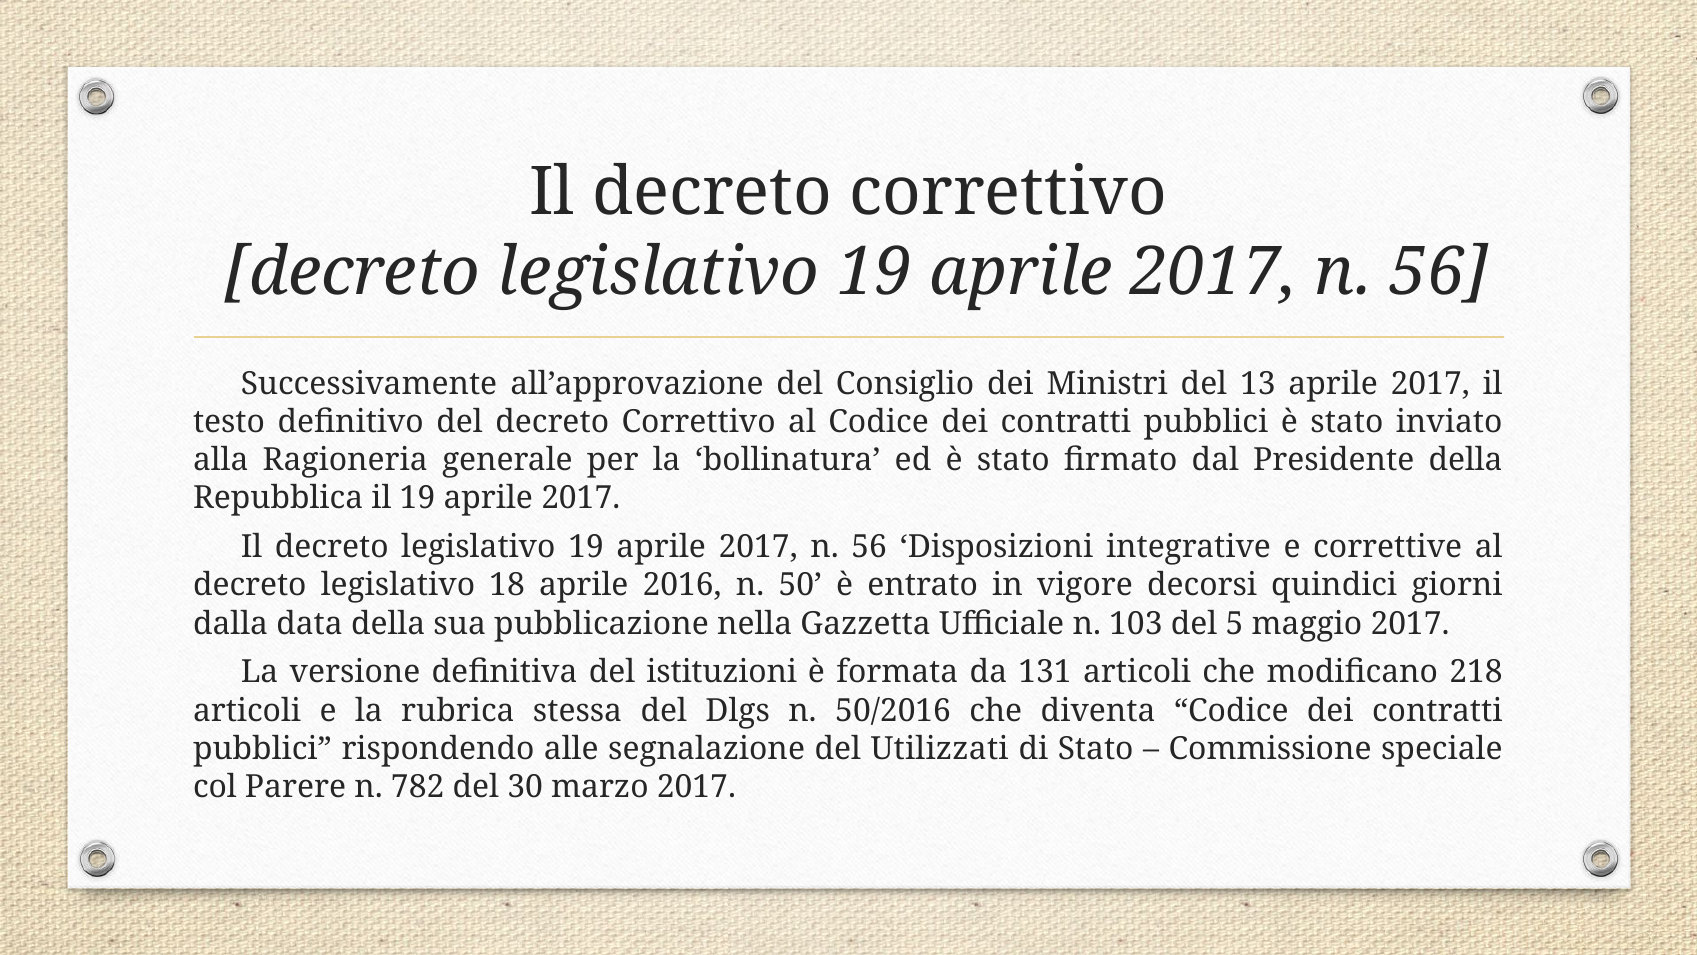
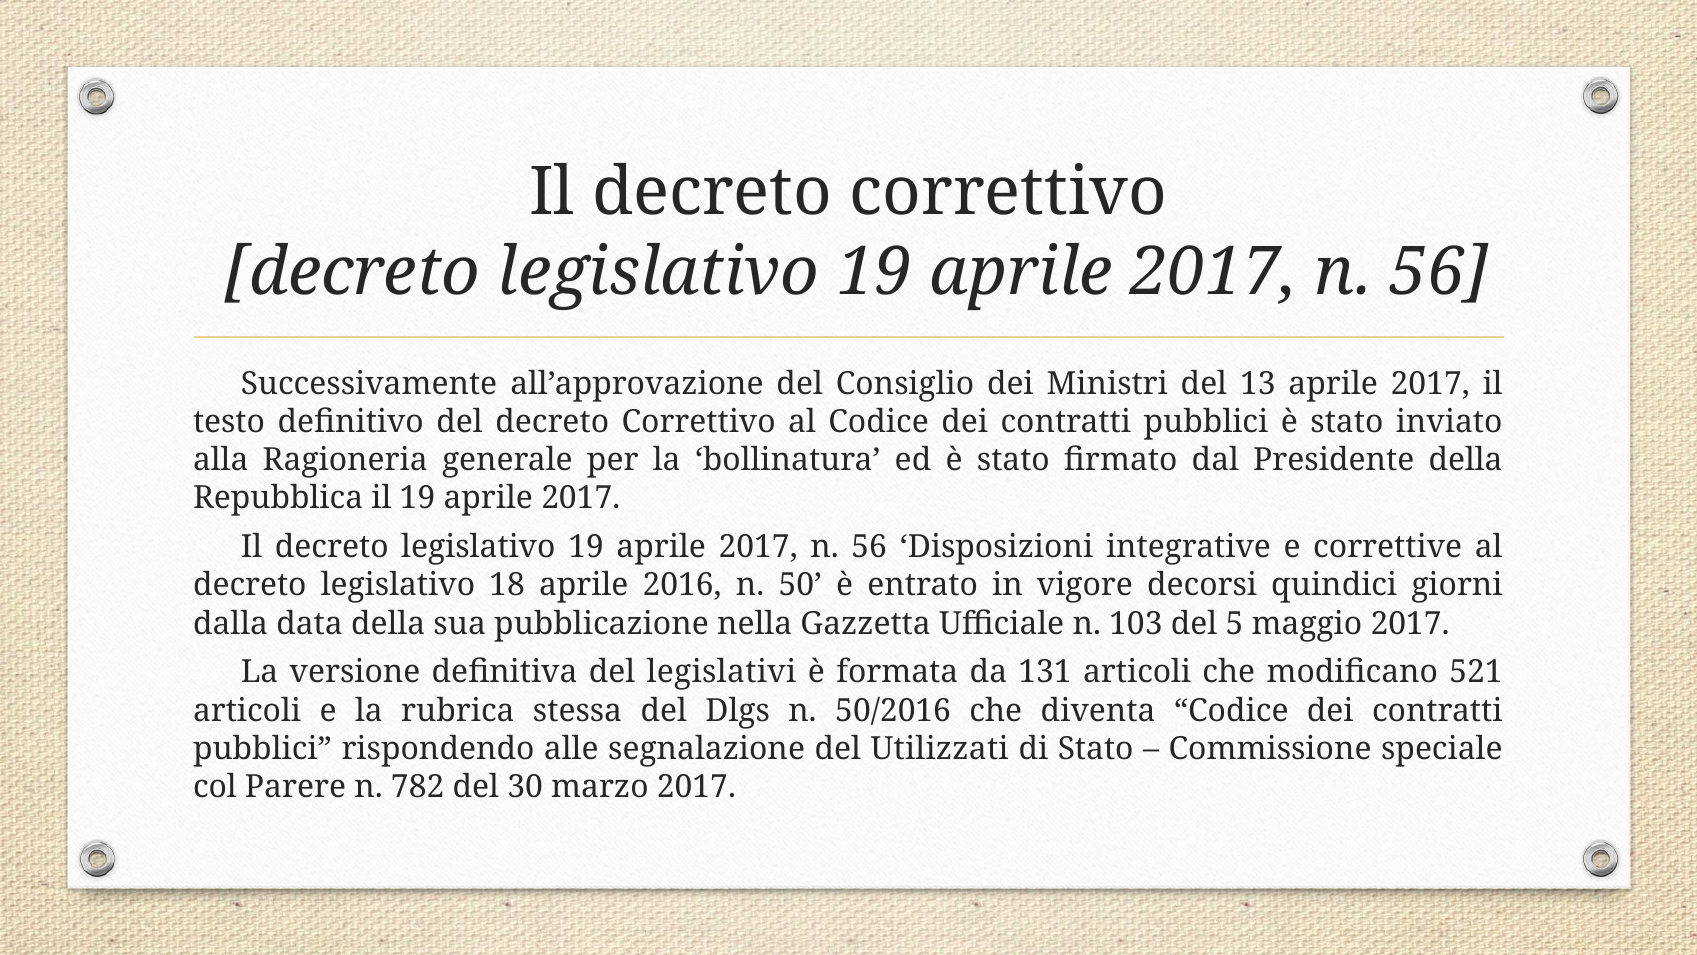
istituzioni: istituzioni -> legislativi
218: 218 -> 521
